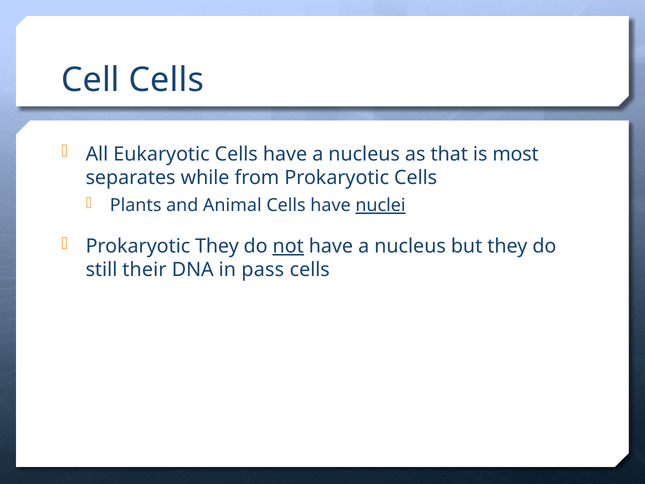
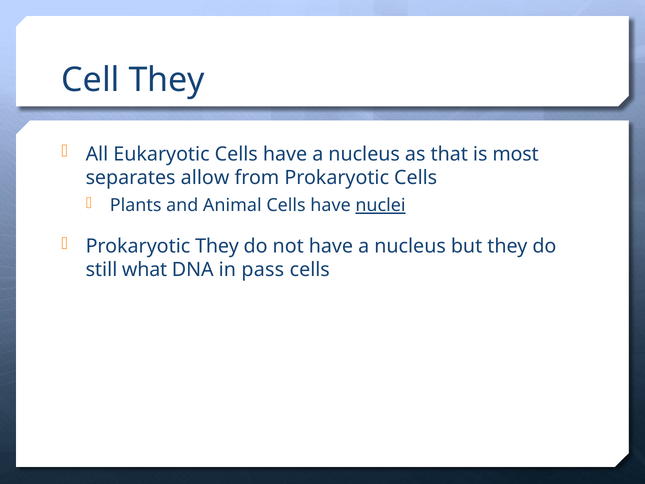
Cell Cells: Cells -> They
while: while -> allow
not underline: present -> none
their: their -> what
